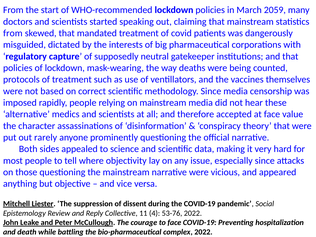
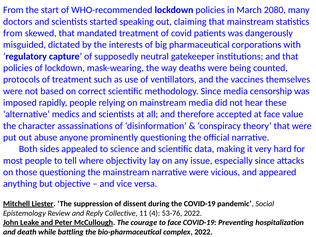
2059: 2059 -> 2080
rarely: rarely -> abuse
